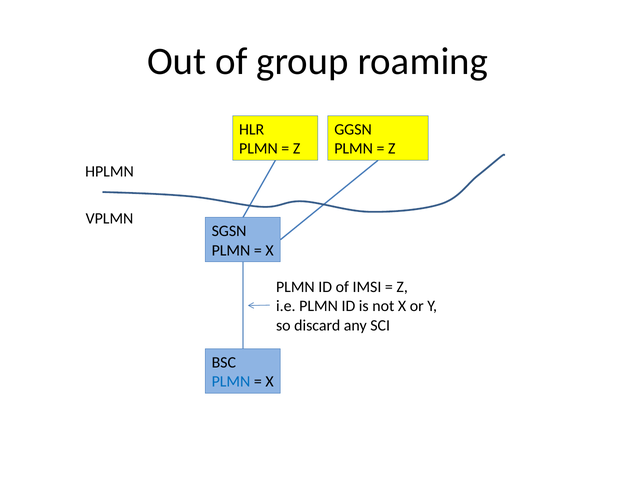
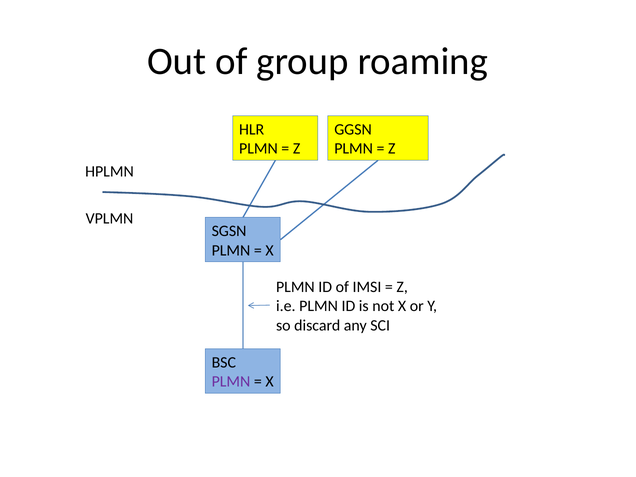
PLMN at (231, 382) colour: blue -> purple
